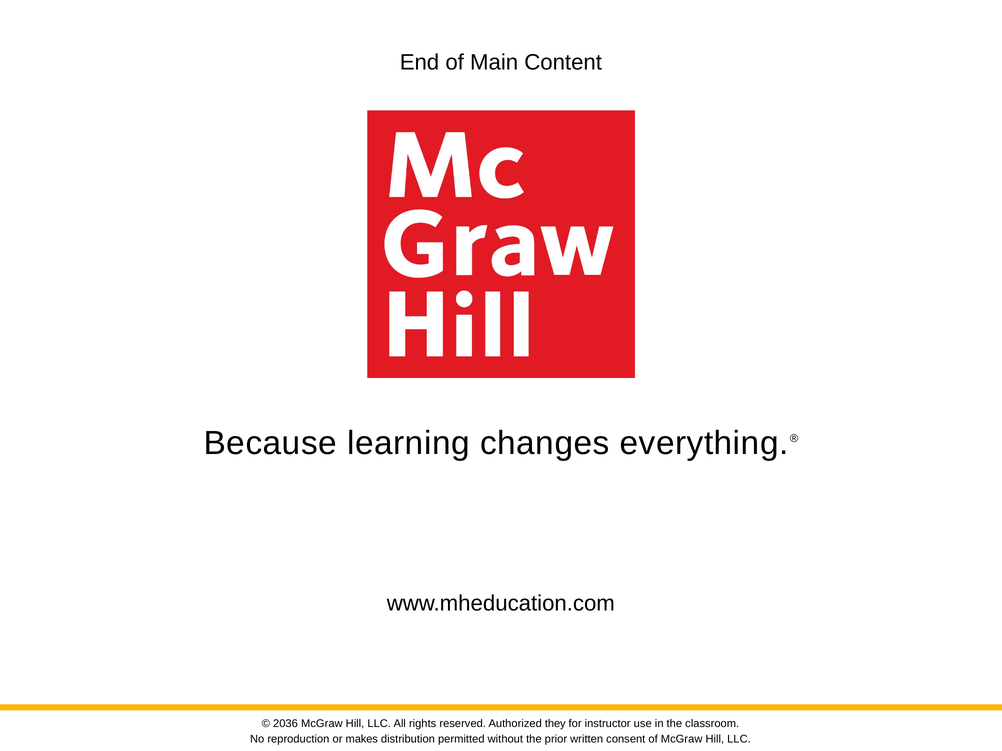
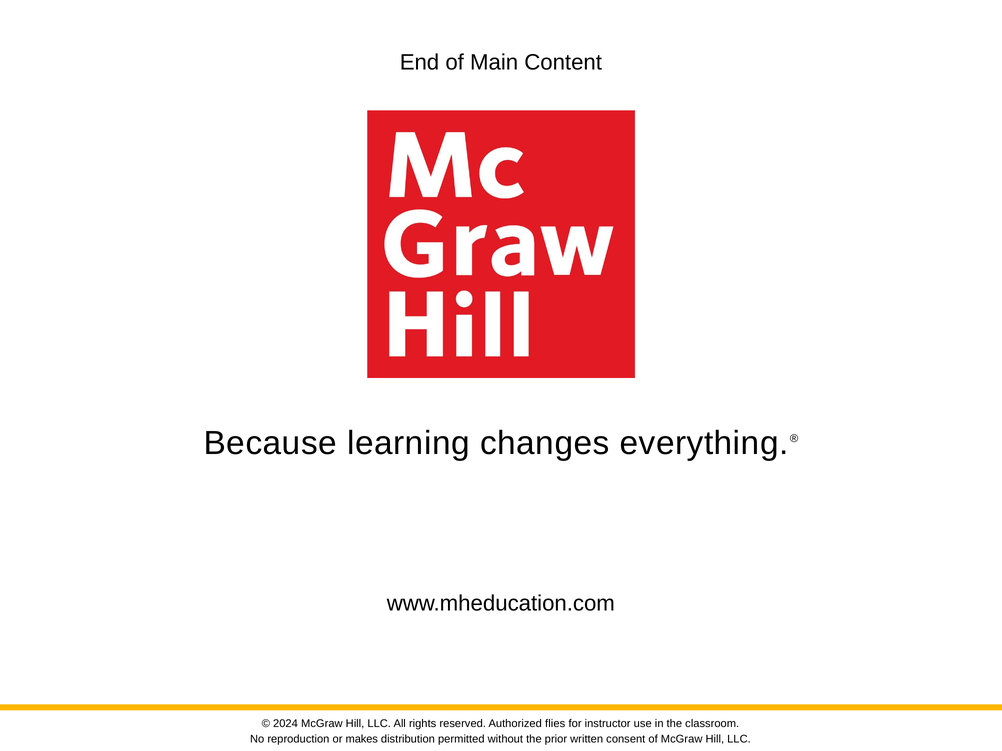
2036: 2036 -> 2024
they: they -> flies
